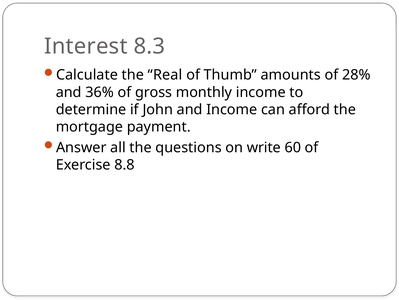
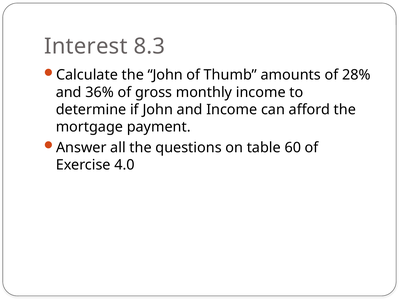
the Real: Real -> John
write: write -> table
8.8: 8.8 -> 4.0
